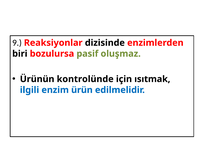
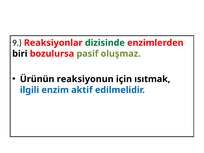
dizisinde colour: black -> green
kontrolünde: kontrolünde -> reaksiyonun
ürün: ürün -> aktif
